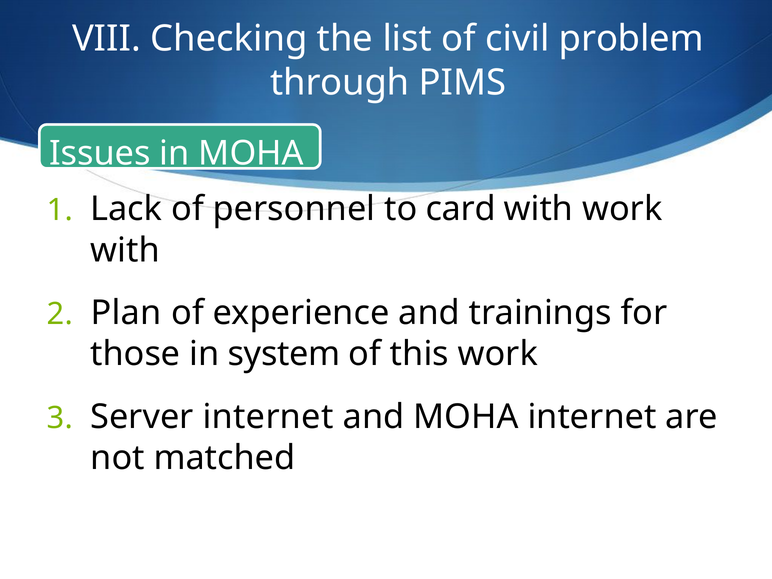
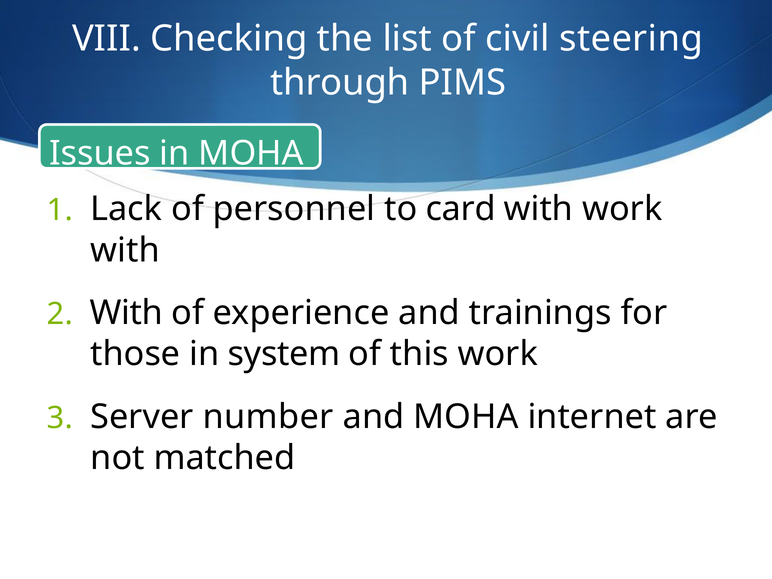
problem: problem -> steering
Plan at (126, 313): Plan -> With
Server internet: internet -> number
